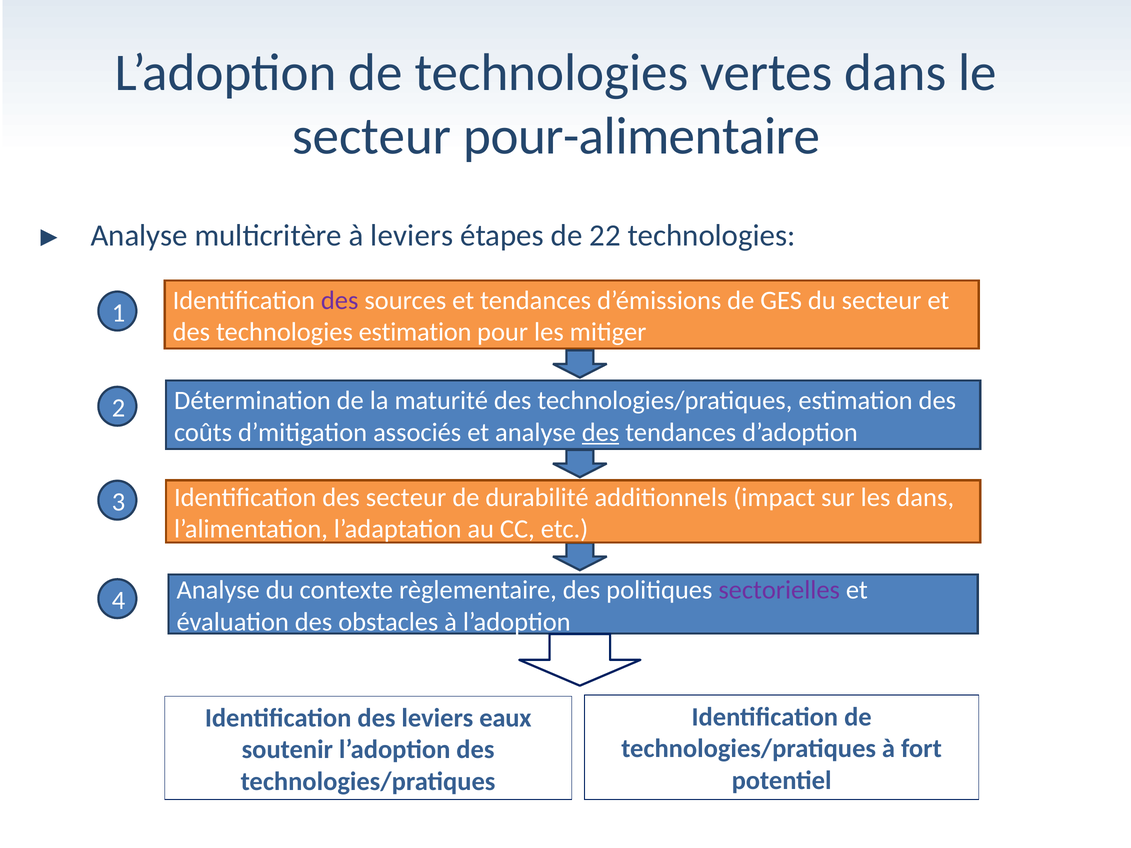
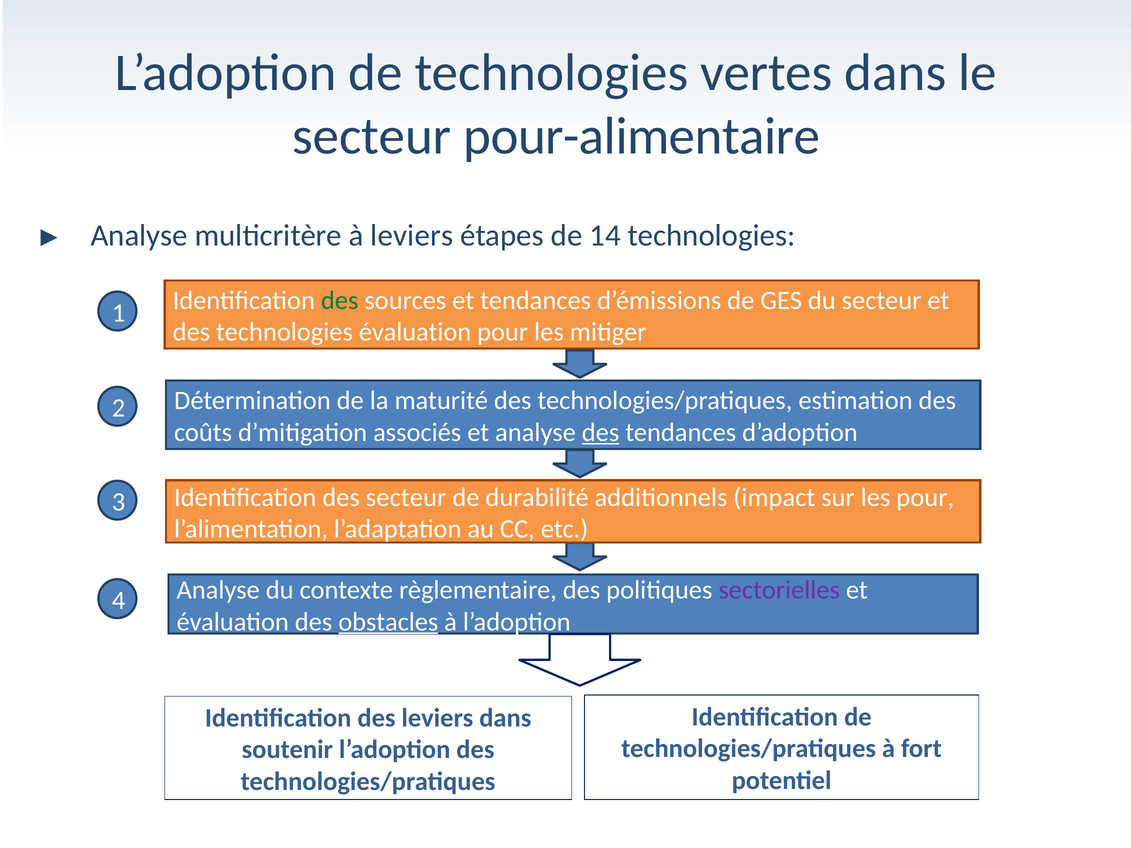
22: 22 -> 14
des at (340, 300) colour: purple -> green
technologies estimation: estimation -> évaluation
les dans: dans -> pour
obstacles underline: none -> present
leviers eaux: eaux -> dans
